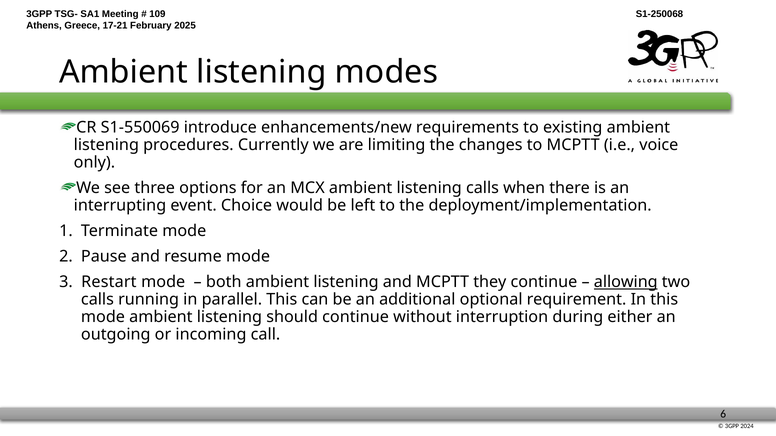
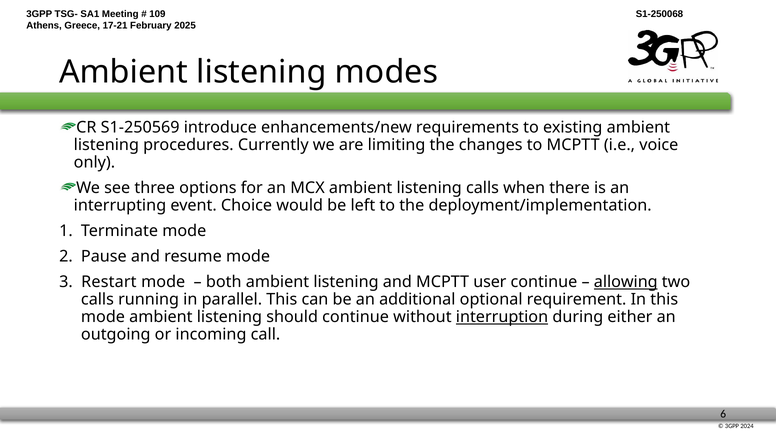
S1-550069: S1-550069 -> S1-250569
they: they -> user
interruption underline: none -> present
